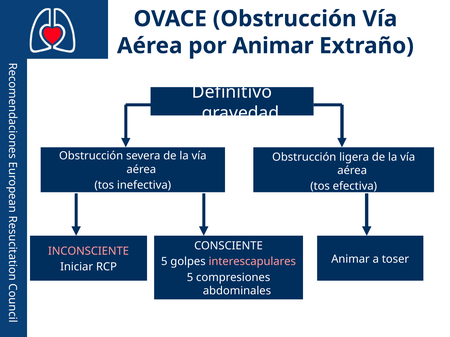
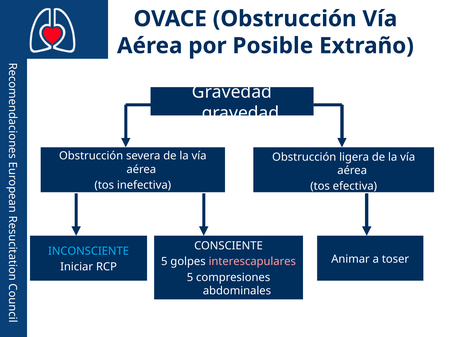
por Animar: Animar -> Posible
Definitivo at (232, 92): Definitivo -> Gravedad
INCONSCIENTE colour: pink -> light blue
